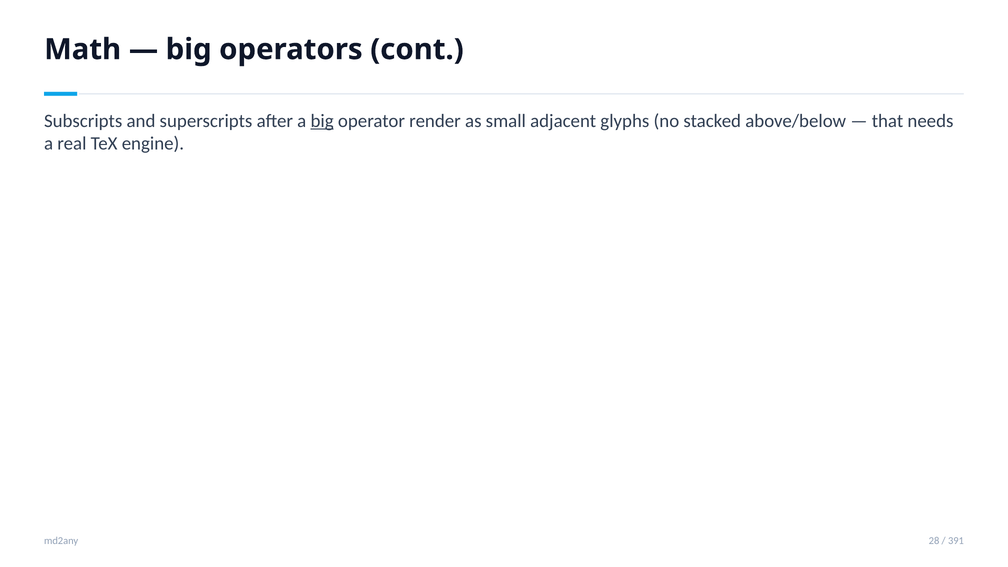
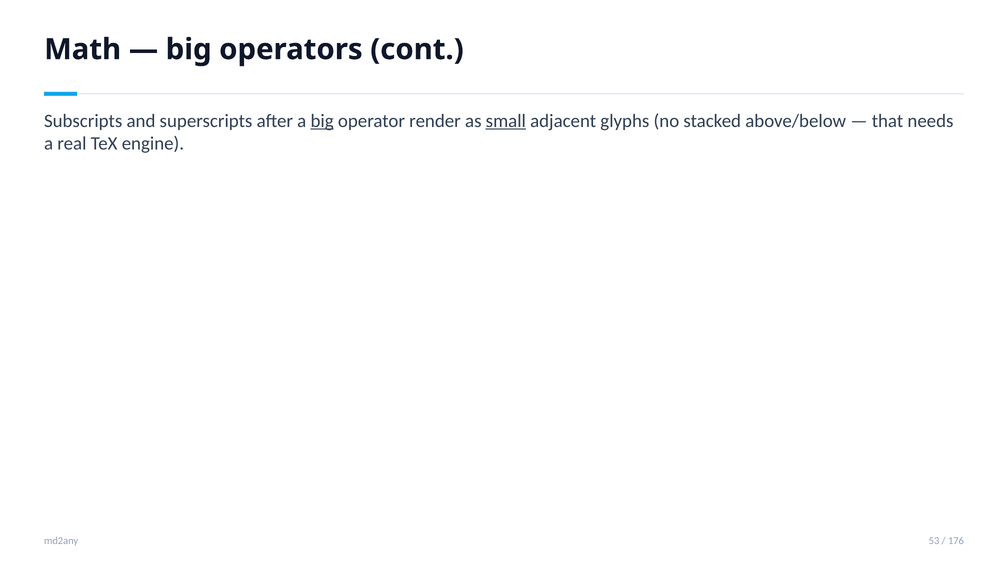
small underline: none -> present
28: 28 -> 53
391: 391 -> 176
